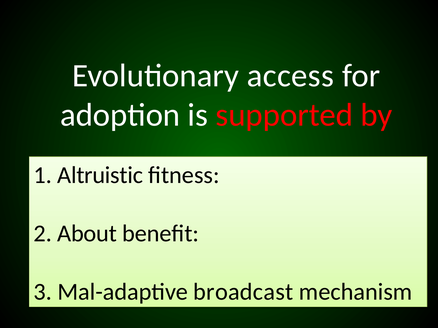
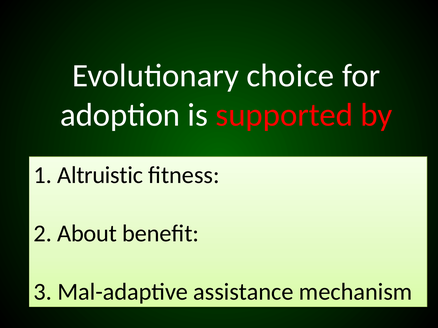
access: access -> choice
broadcast: broadcast -> assistance
